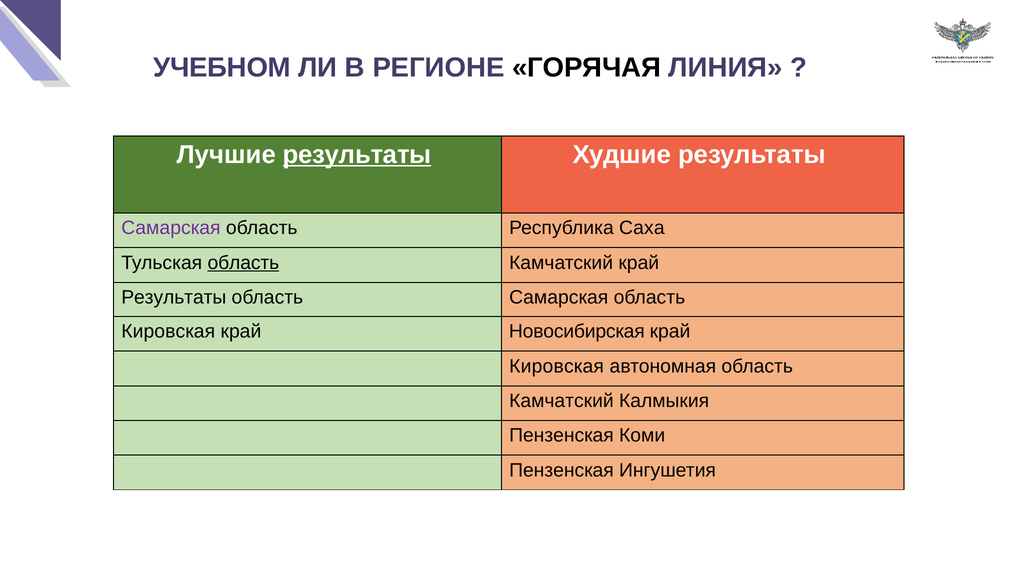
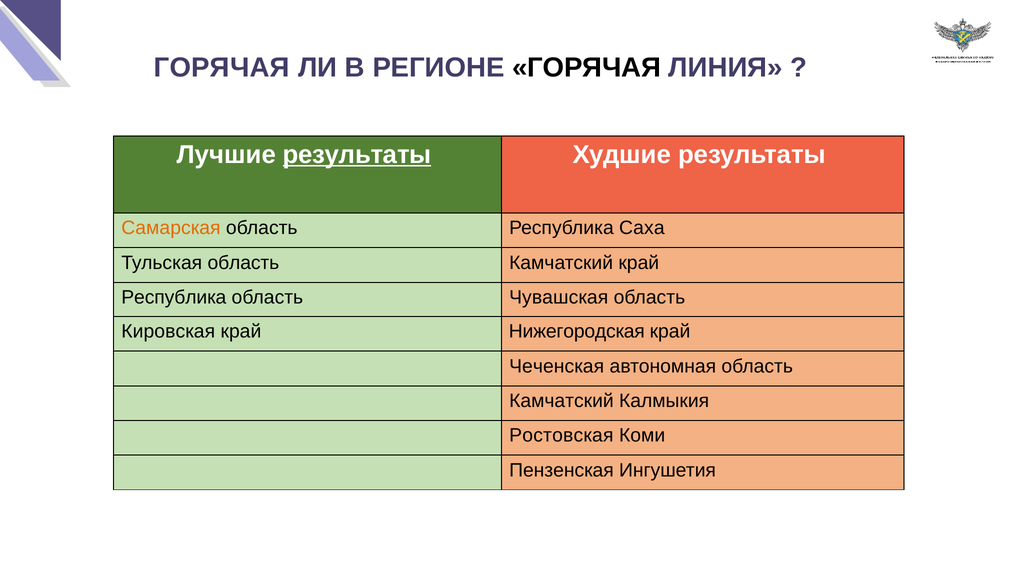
УЧЕБНОМ at (222, 68): УЧЕБНОМ -> ГОРЯЧАЯ
Самарская at (171, 228) colour: purple -> orange
область at (243, 263) underline: present -> none
Результаты at (174, 297): Результаты -> Республика
область Самарская: Самарская -> Чувашская
Новосибирская: Новосибирская -> Нижегородская
Кировская at (557, 366): Кировская -> Чеченская
Пензенская at (561, 435): Пензенская -> Ростовская
